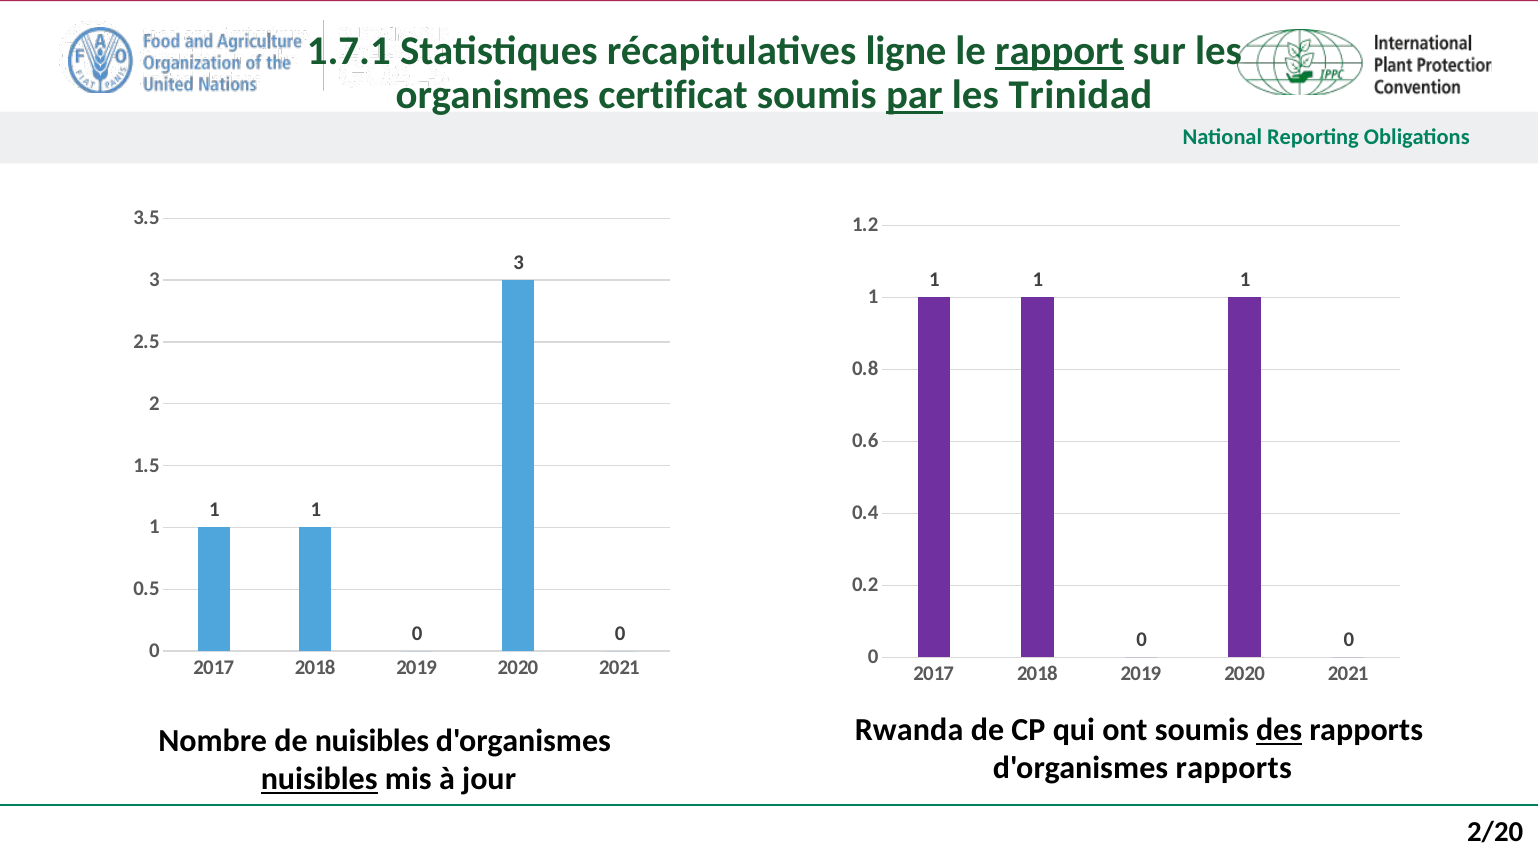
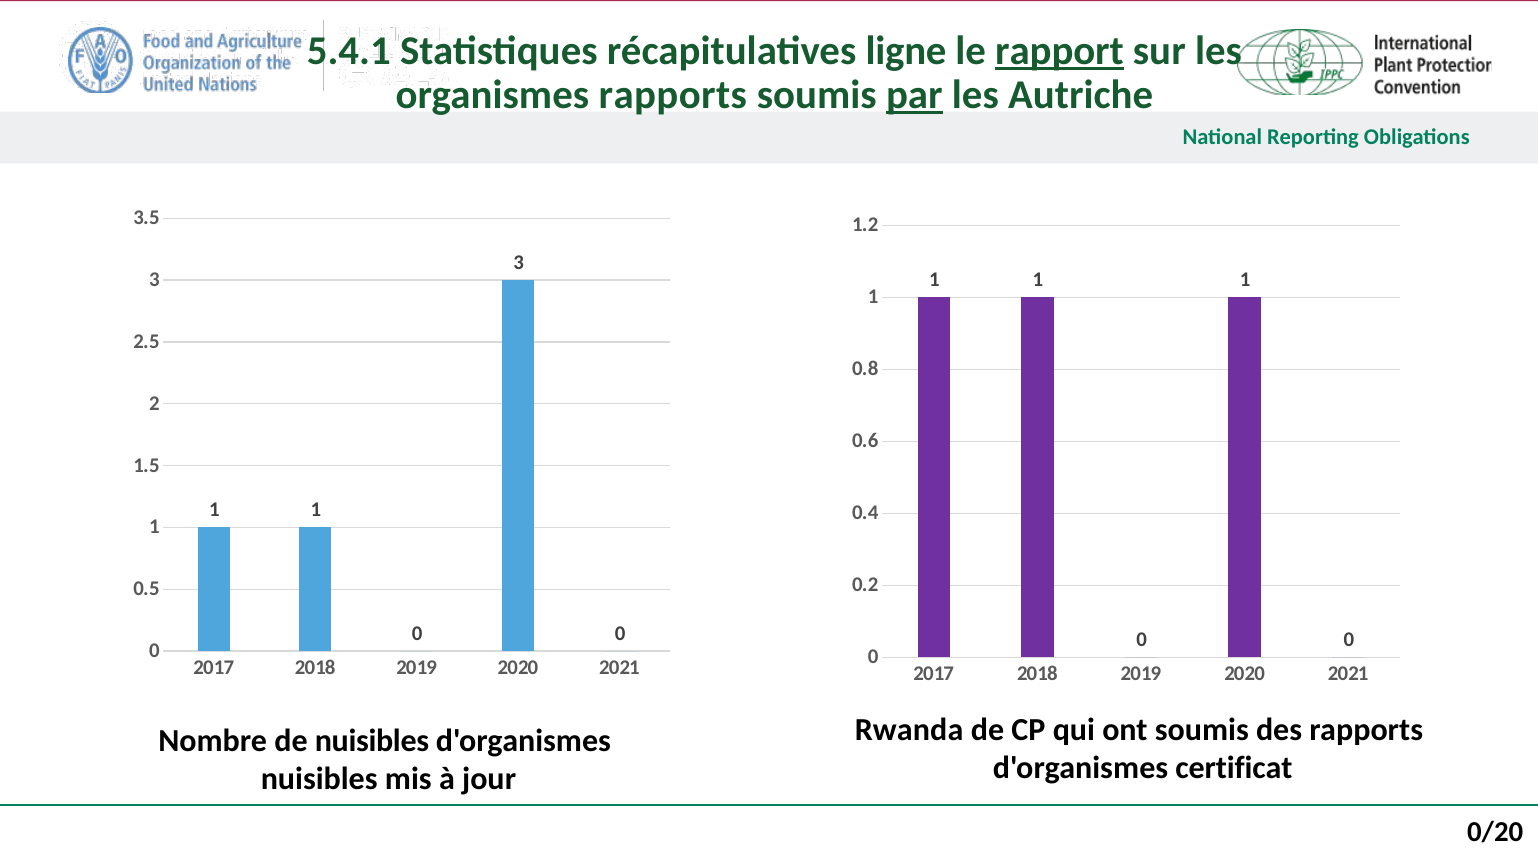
1.7.1: 1.7.1 -> 5.4.1
organismes certificat: certificat -> rapports
Trinidad: Trinidad -> Autriche
des underline: present -> none
d'organismes rapports: rapports -> certificat
nuisibles at (319, 779) underline: present -> none
2/20: 2/20 -> 0/20
